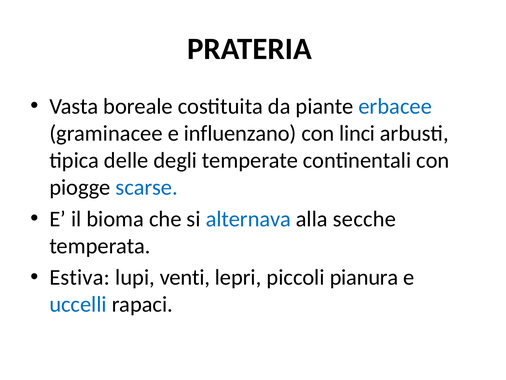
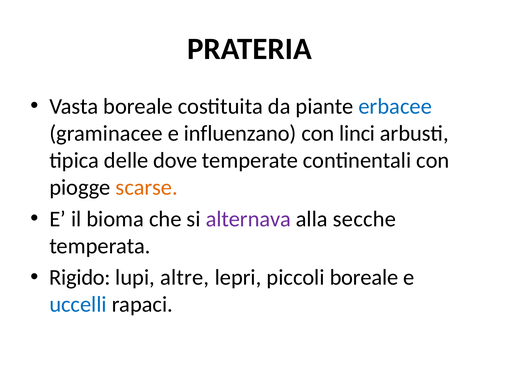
degli: degli -> dove
scarse colour: blue -> orange
alternava colour: blue -> purple
Estiva: Estiva -> Rigido
venti: venti -> altre
piccoli pianura: pianura -> boreale
